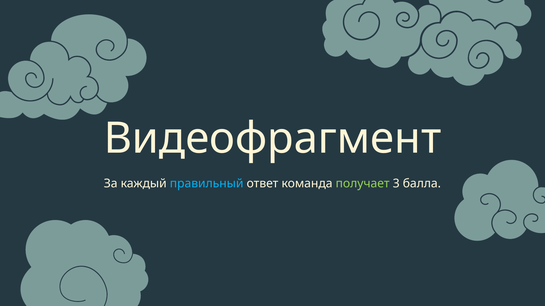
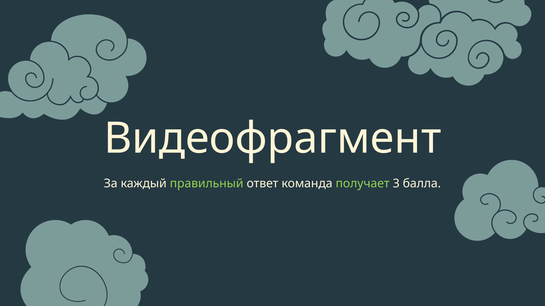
правильный colour: light blue -> light green
